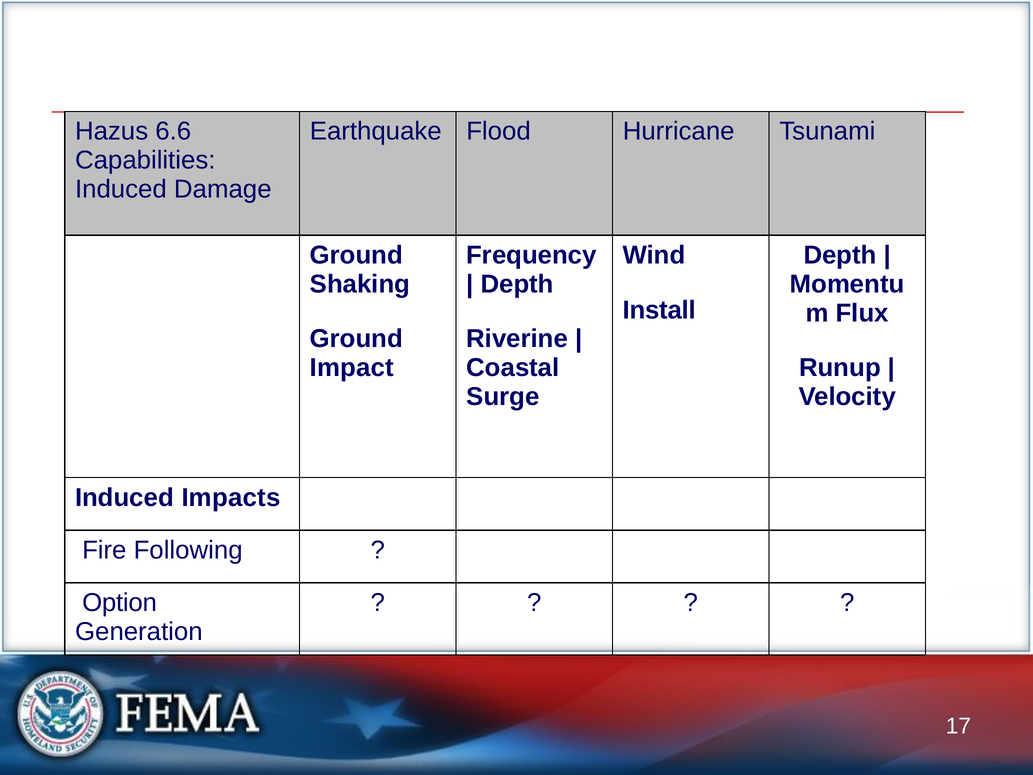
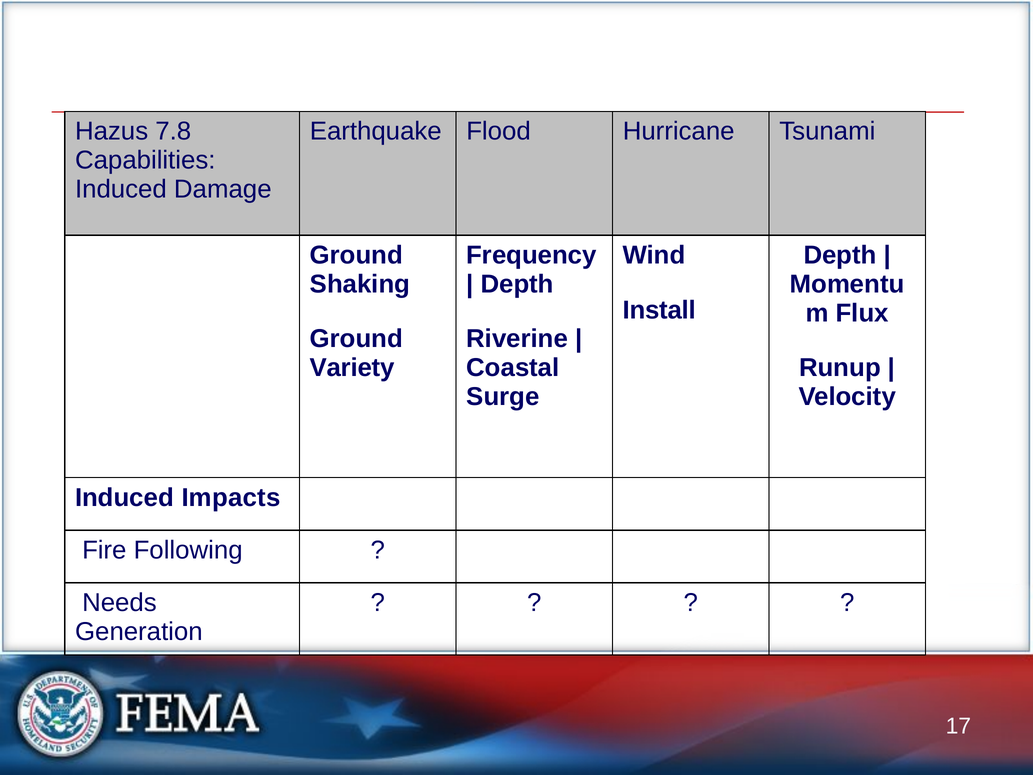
6.6: 6.6 -> 7.8
Impact: Impact -> Variety
Option: Option -> Needs
